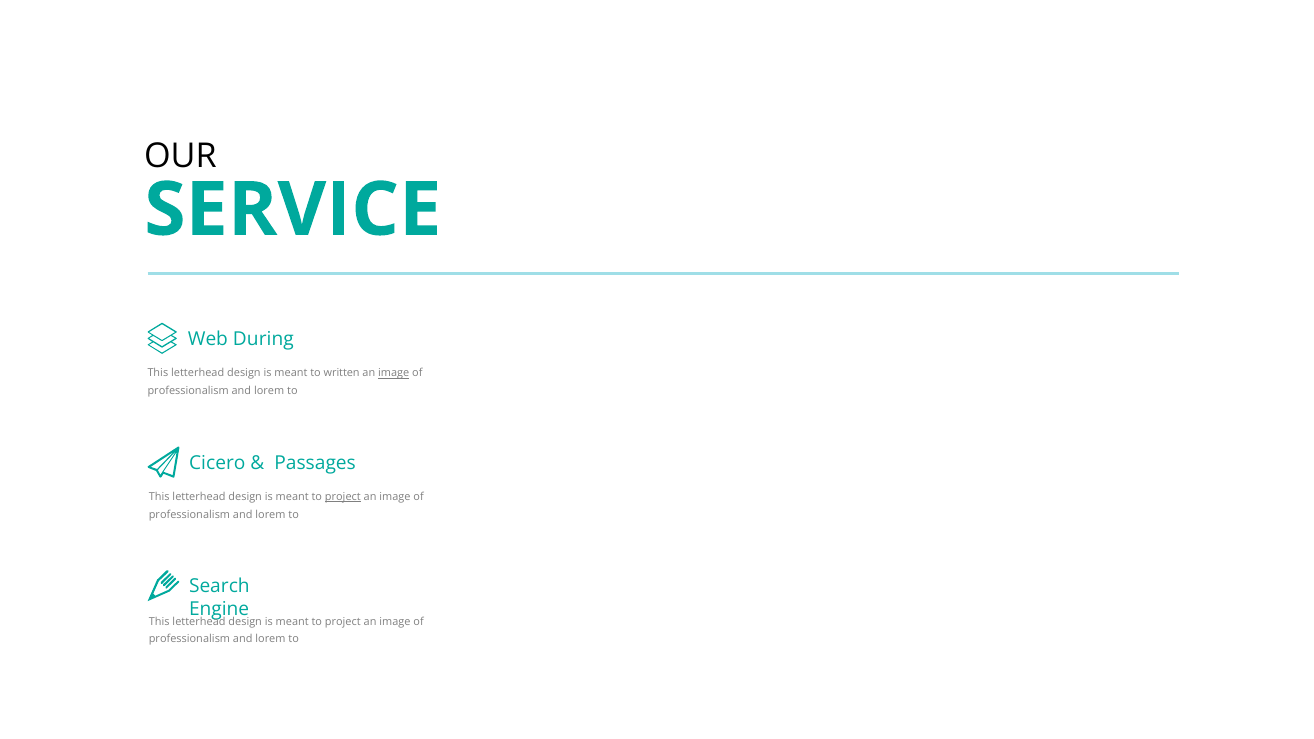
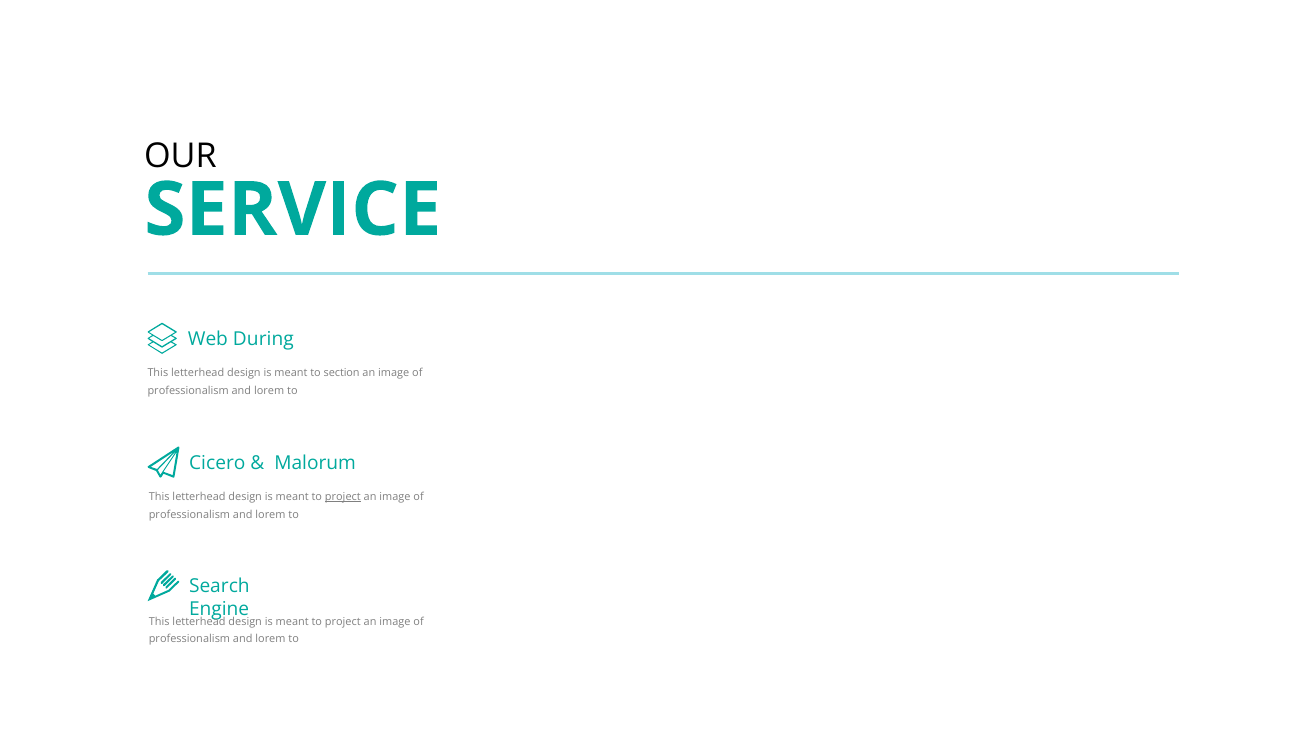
written: written -> section
image at (394, 373) underline: present -> none
Passages: Passages -> Malorum
